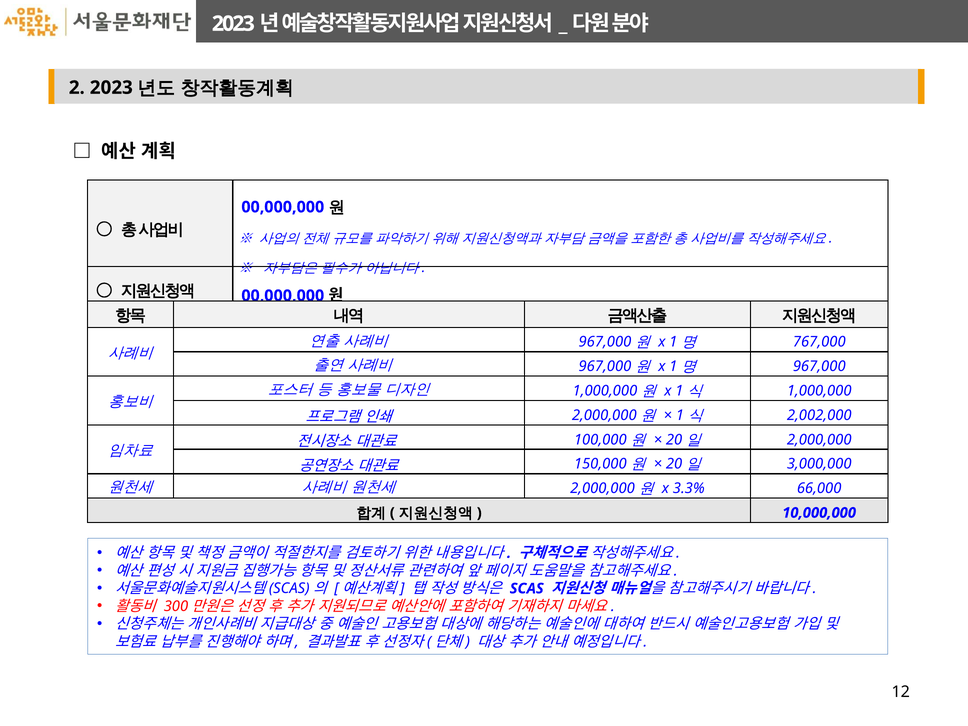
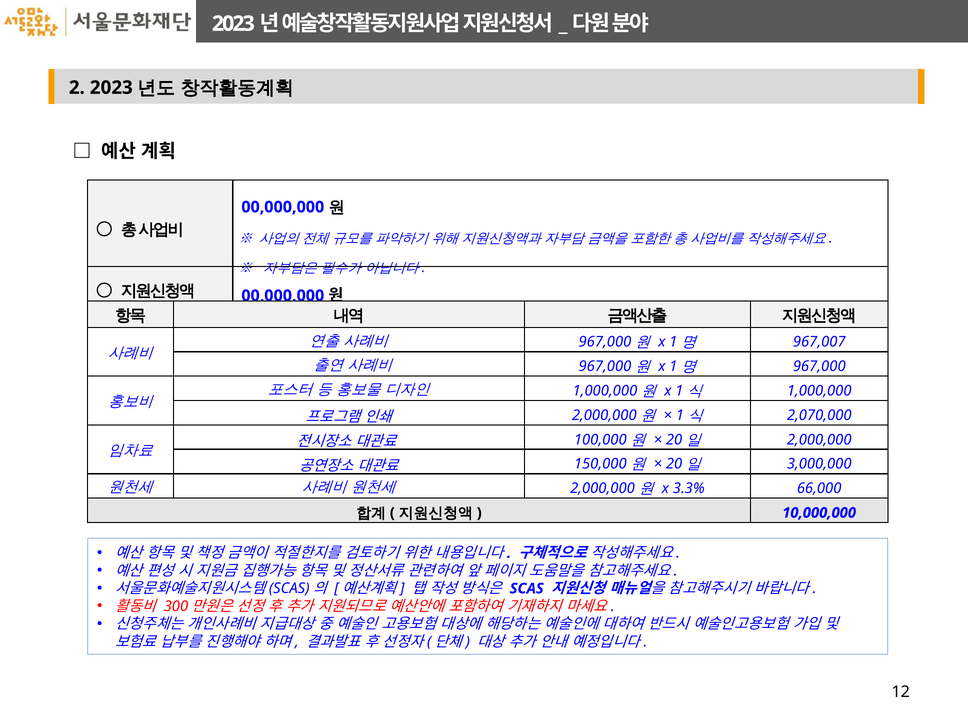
767,000: 767,000 -> 967,007
2,002,000: 2,002,000 -> 2,070,000
